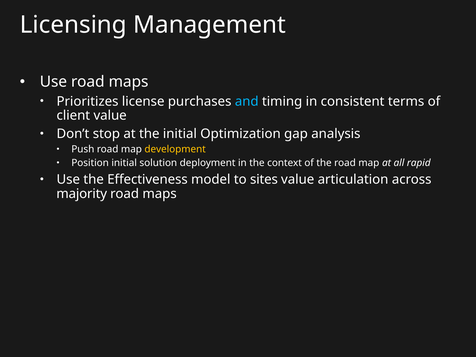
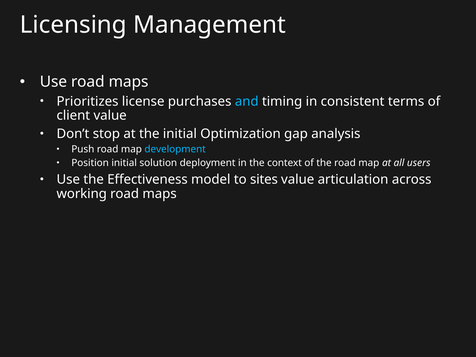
development colour: yellow -> light blue
rapid: rapid -> users
majority: majority -> working
